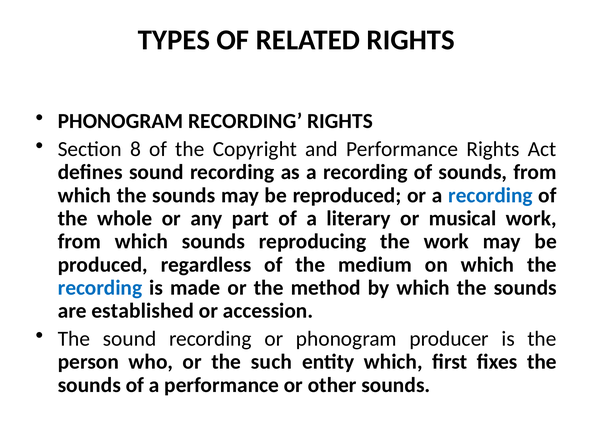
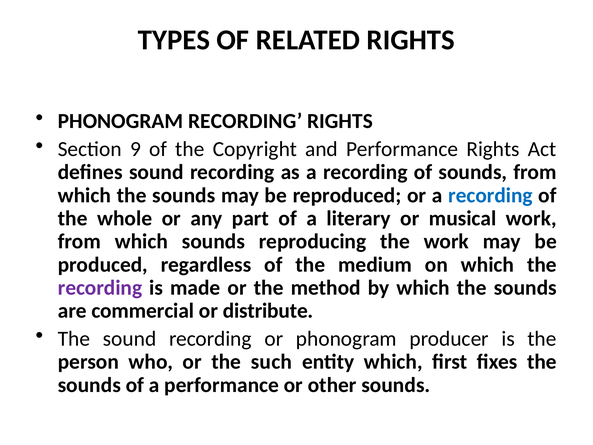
8: 8 -> 9
recording at (100, 288) colour: blue -> purple
established: established -> commercial
accession: accession -> distribute
